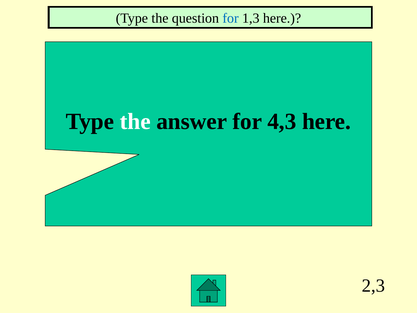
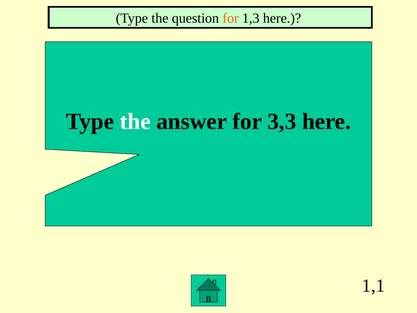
for at (231, 18) colour: blue -> orange
4,3: 4,3 -> 3,3
2,3: 2,3 -> 1,1
